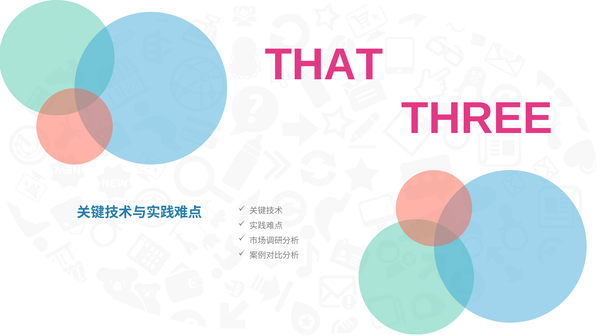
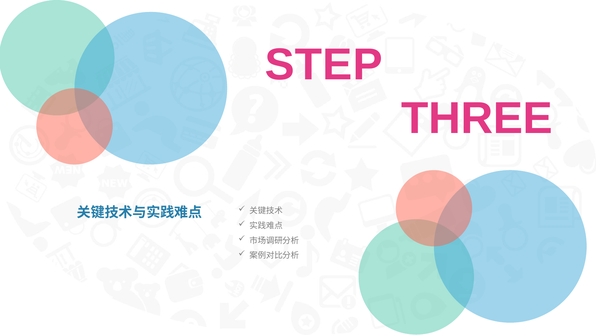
THAT: THAT -> STEP
